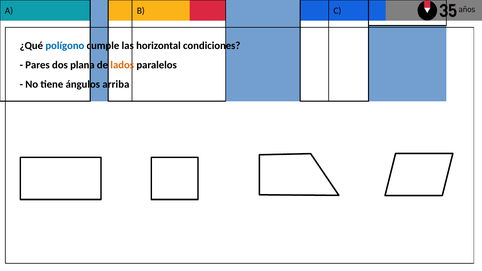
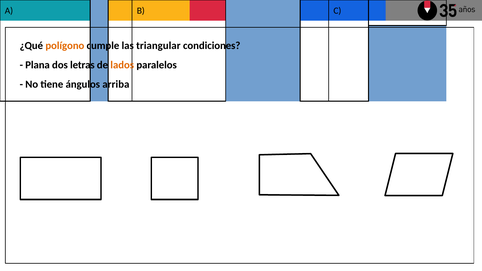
polígono colour: blue -> orange
horizontal: horizontal -> triangular
Pares: Pares -> Plana
plana: plana -> letras
